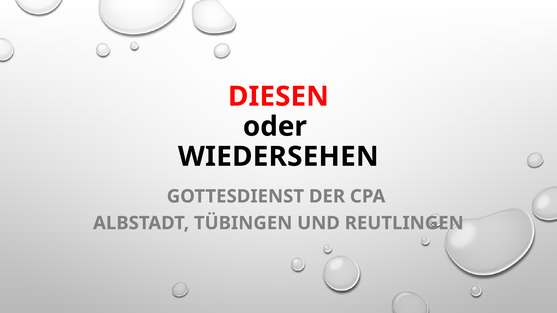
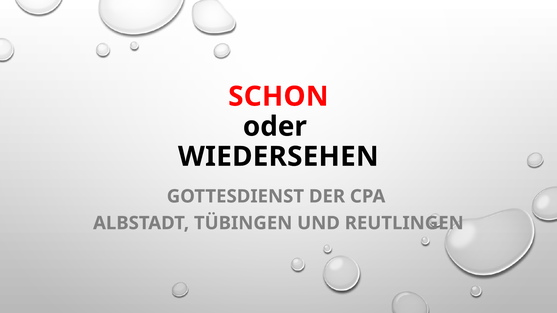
DIESEN: DIESEN -> SCHON
